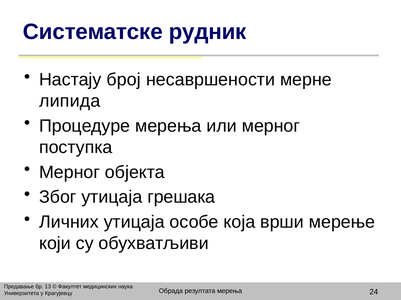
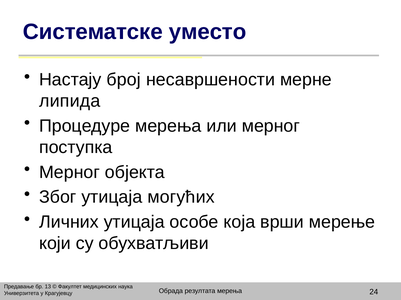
рудник: рудник -> уместо
грешака: грешака -> могућих
